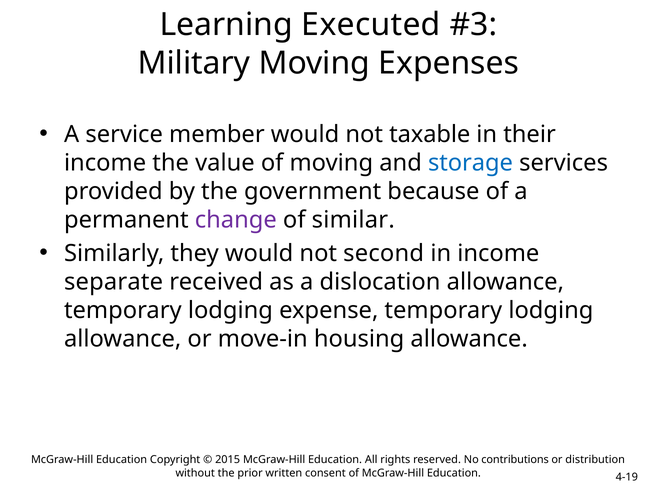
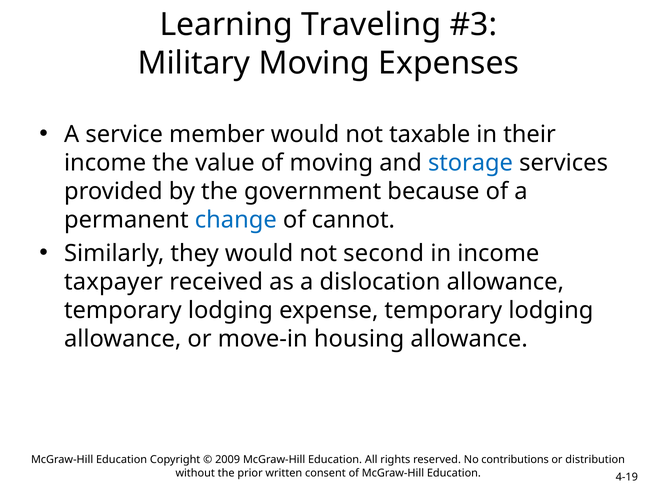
Executed: Executed -> Traveling
change colour: purple -> blue
similar: similar -> cannot
separate: separate -> taxpayer
2015: 2015 -> 2009
